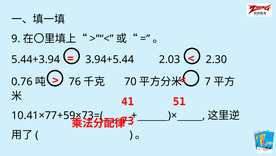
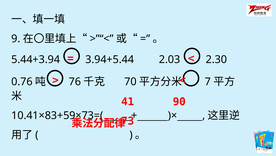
51: 51 -> 90
10.41×77+59×73=(: 10.41×77+59×73=( -> 10.41×83+59×73=(
